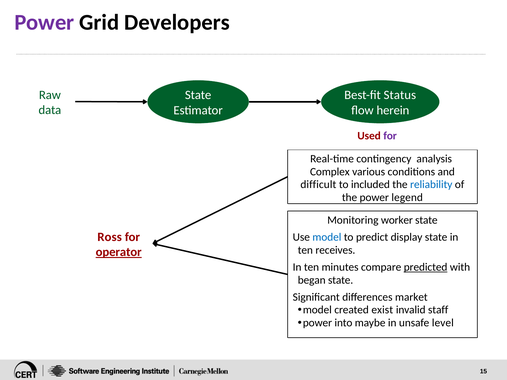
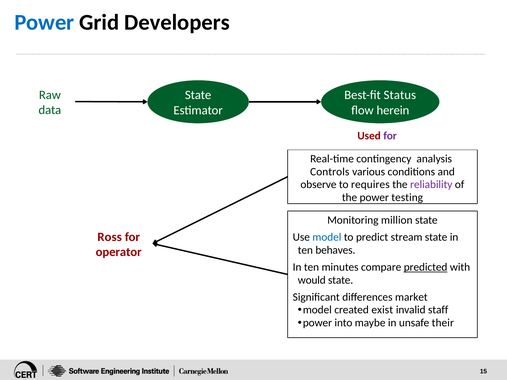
Power at (44, 23) colour: purple -> blue
Complex: Complex -> Controls
difficult: difficult -> observe
included: included -> requires
reliability colour: blue -> purple
legend: legend -> testing
worker: worker -> million
display: display -> stream
receives: receives -> behaves
operator underline: present -> none
began: began -> would
level: level -> their
